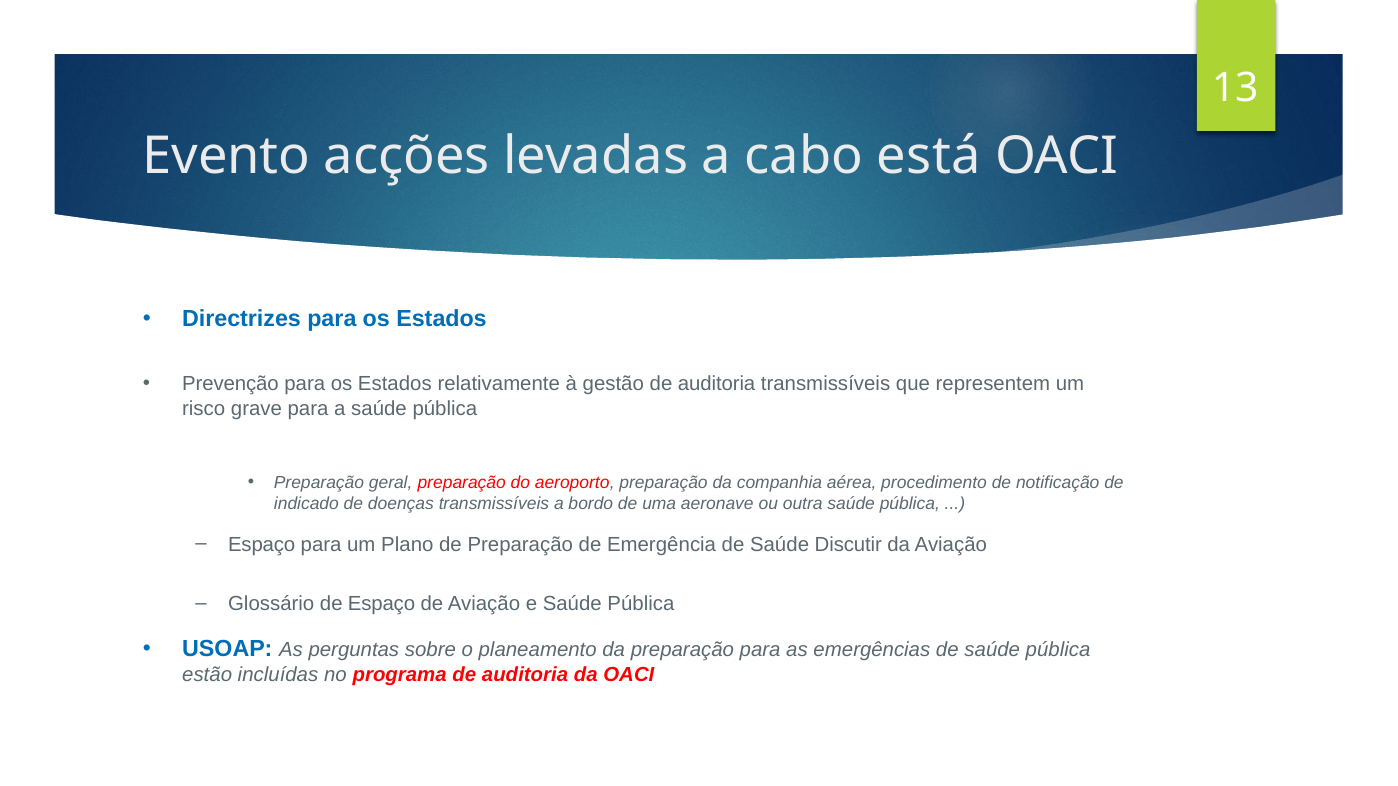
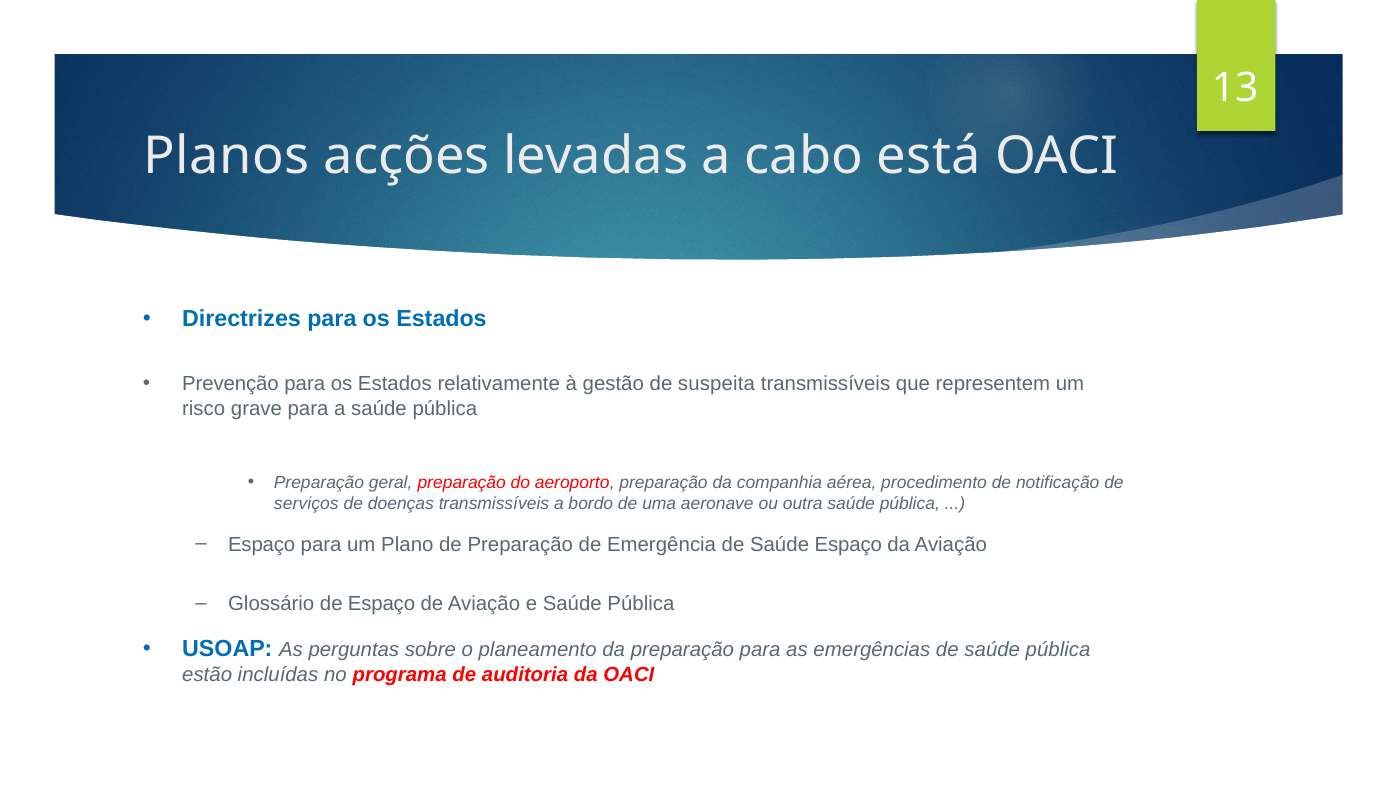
Evento: Evento -> Planos
gestão de auditoria: auditoria -> suspeita
indicado: indicado -> serviços
Saúde Discutir: Discutir -> Espaço
